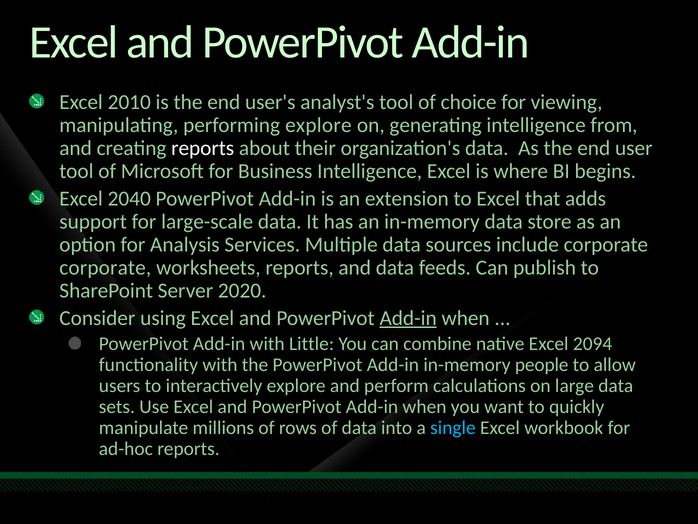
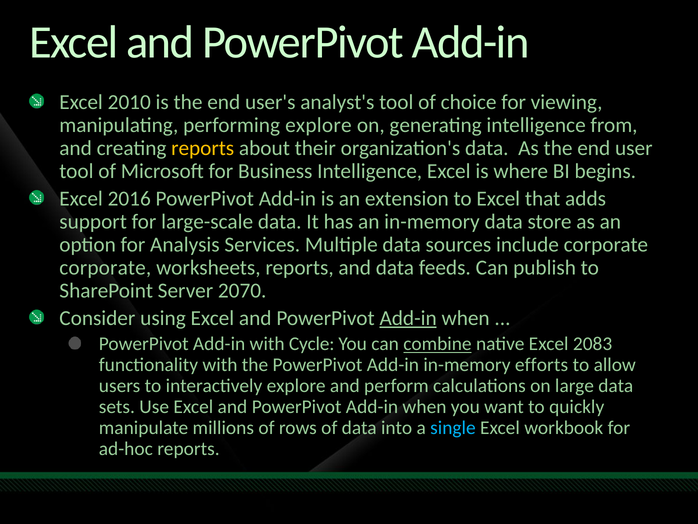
reports at (203, 148) colour: white -> yellow
2040: 2040 -> 2016
2020: 2020 -> 2070
Little: Little -> Cycle
combine underline: none -> present
2094: 2094 -> 2083
people: people -> efforts
